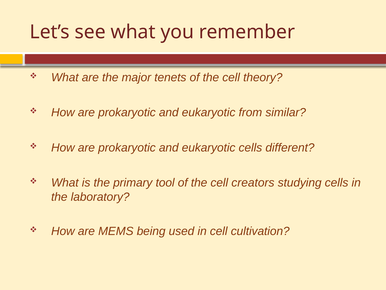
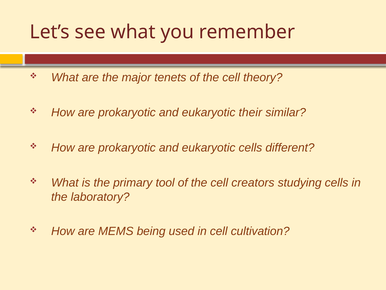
from: from -> their
